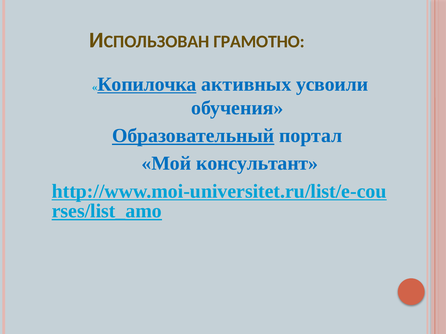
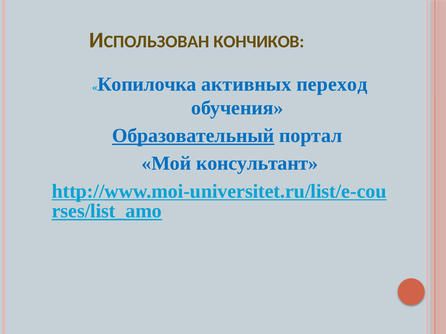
ГРАМОТНО: ГРАМОТНО -> КОНЧИКОВ
Копилочка underline: present -> none
усвоили: усвоили -> переход
